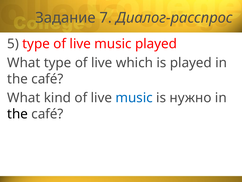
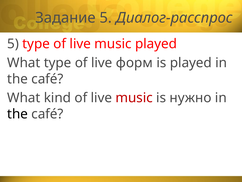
Задание 7: 7 -> 5
which: which -> форм
music at (134, 98) colour: blue -> red
